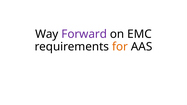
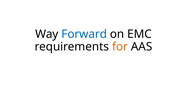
Forward colour: purple -> blue
